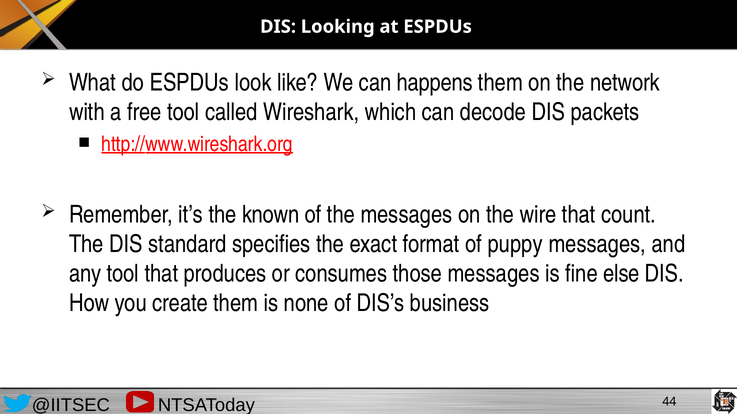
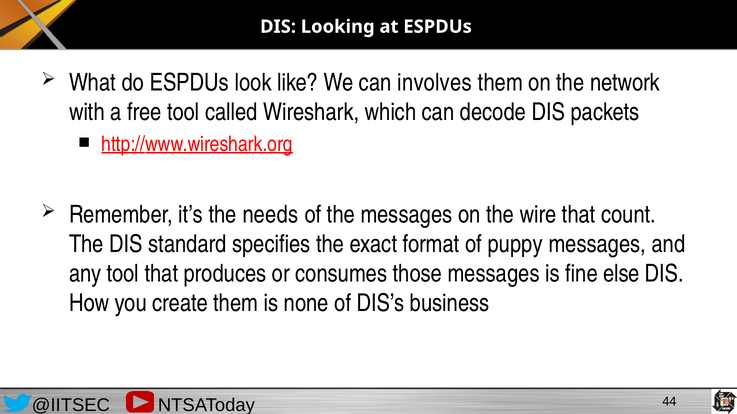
happens: happens -> involves
known: known -> needs
